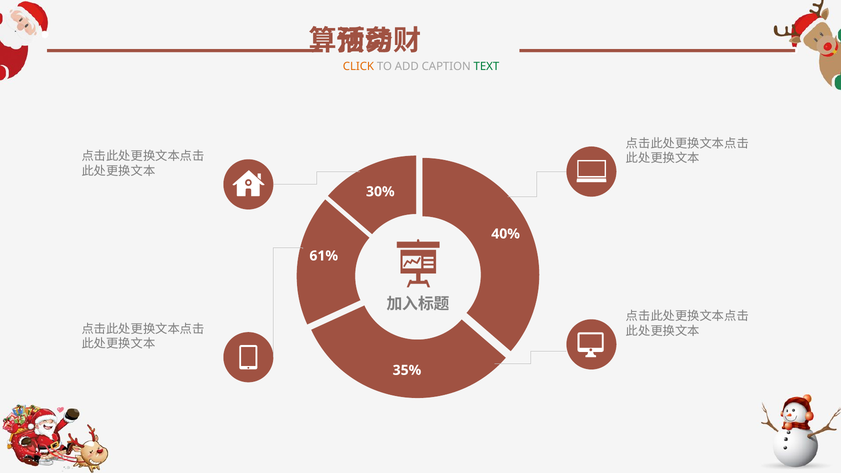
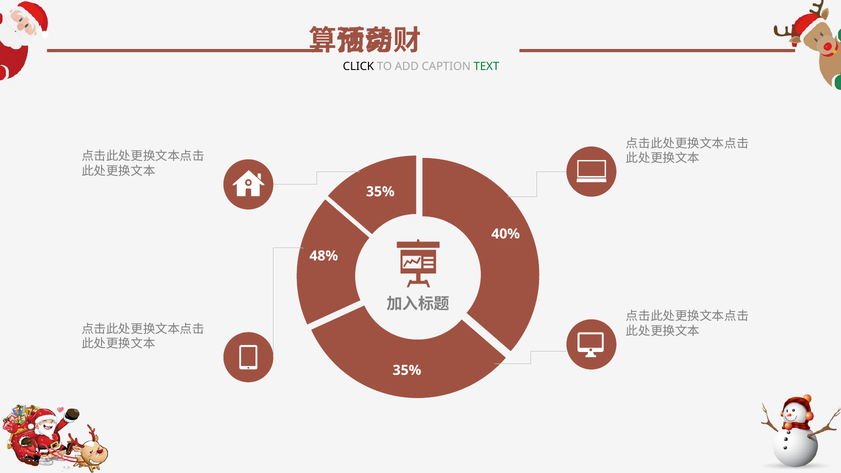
CLICK colour: orange -> black
30% at (380, 192): 30% -> 35%
61%: 61% -> 48%
